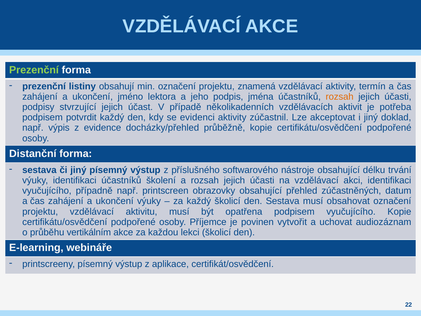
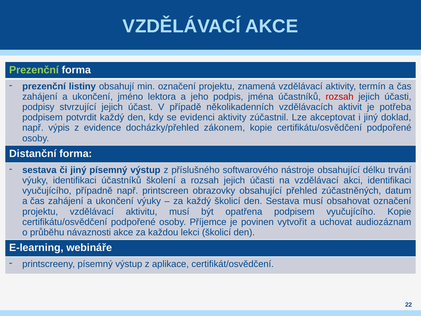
rozsah at (340, 97) colour: orange -> red
průběžně: průběžně -> zákonem
vertikálním: vertikálním -> návaznosti
